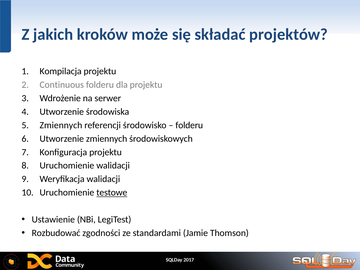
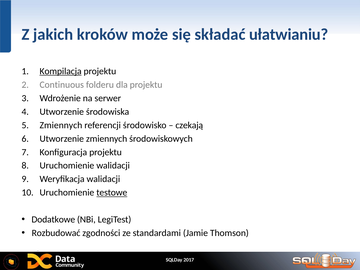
projektów: projektów -> ułatwianiu
Kompilacja underline: none -> present
folderu at (189, 125): folderu -> czekają
Ustawienie: Ustawienie -> Dodatkowe
